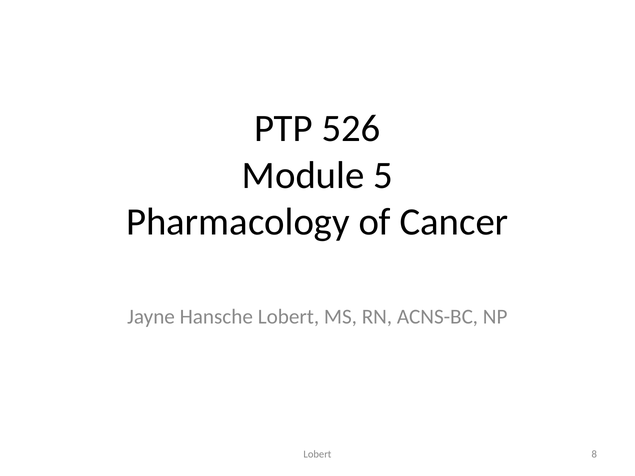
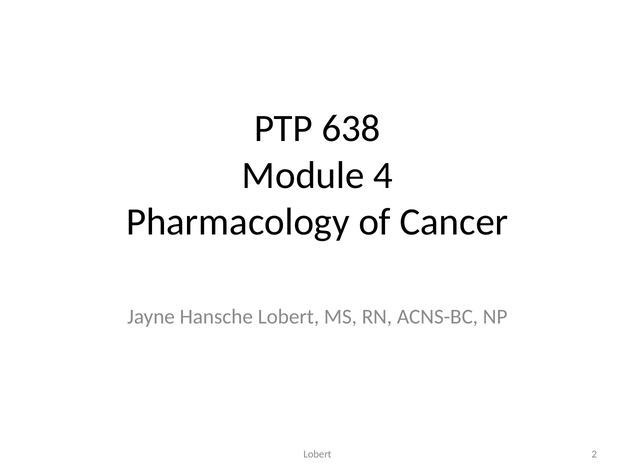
526: 526 -> 638
5: 5 -> 4
8: 8 -> 2
